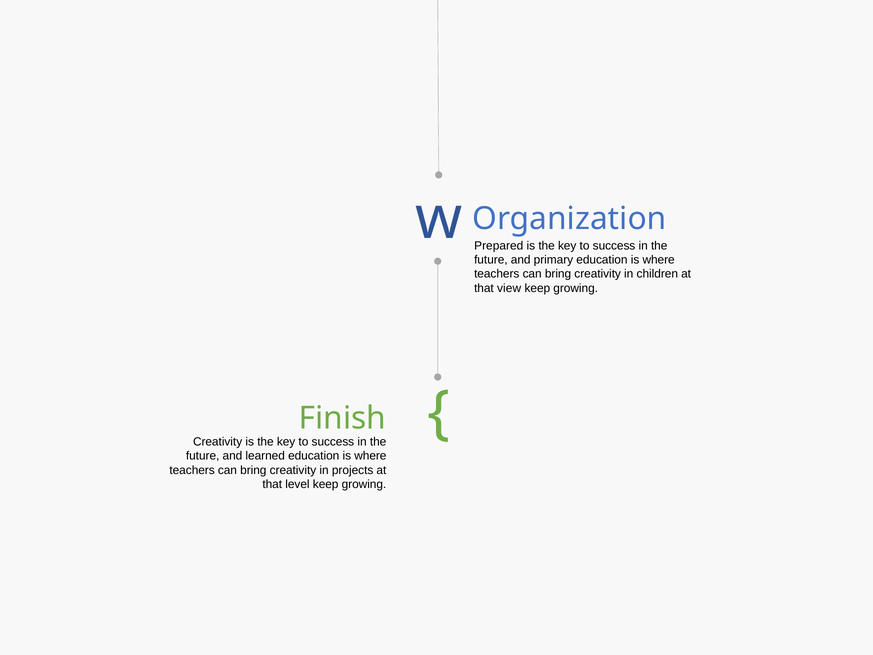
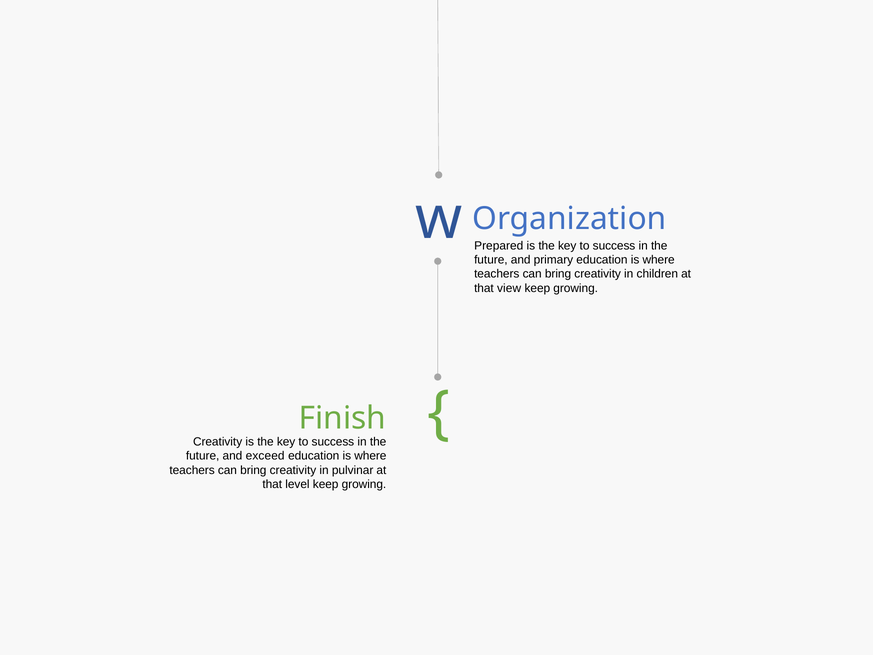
learned: learned -> exceed
projects: projects -> pulvinar
